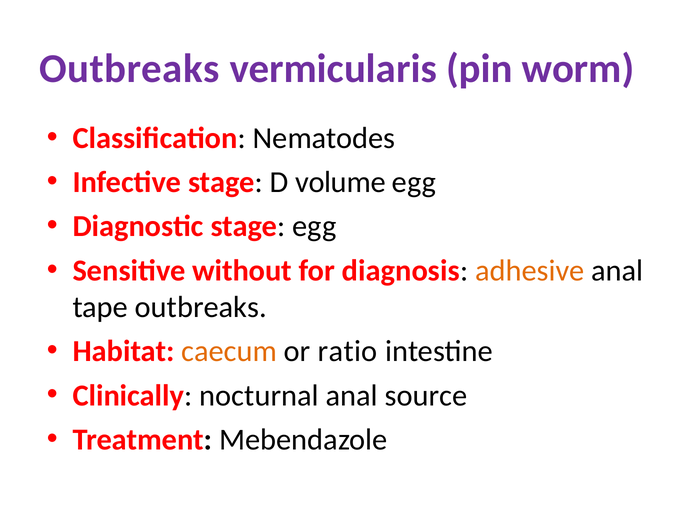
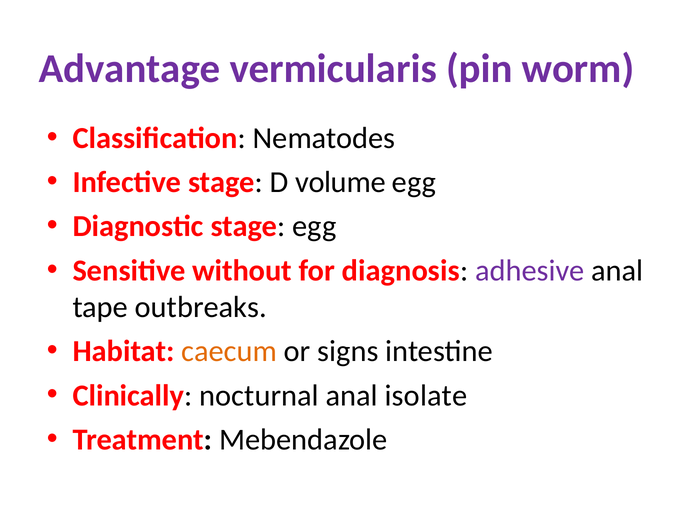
Outbreaks at (129, 69): Outbreaks -> Advantage
adhesive colour: orange -> purple
ratio: ratio -> signs
source: source -> isolate
